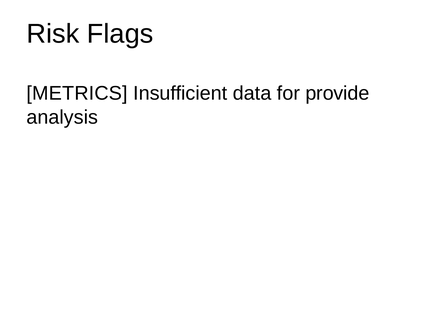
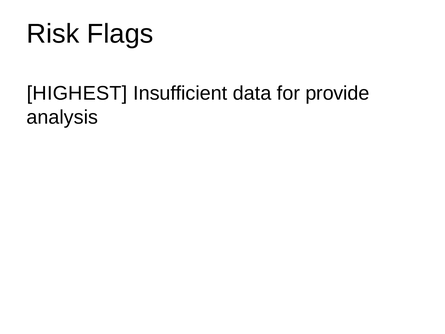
METRICS: METRICS -> HIGHEST
